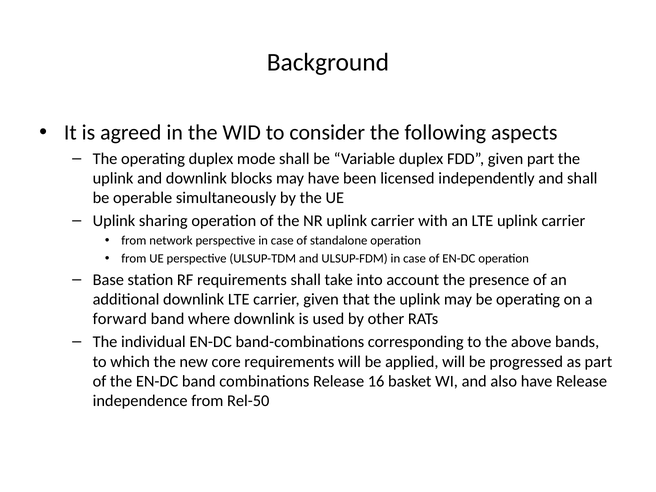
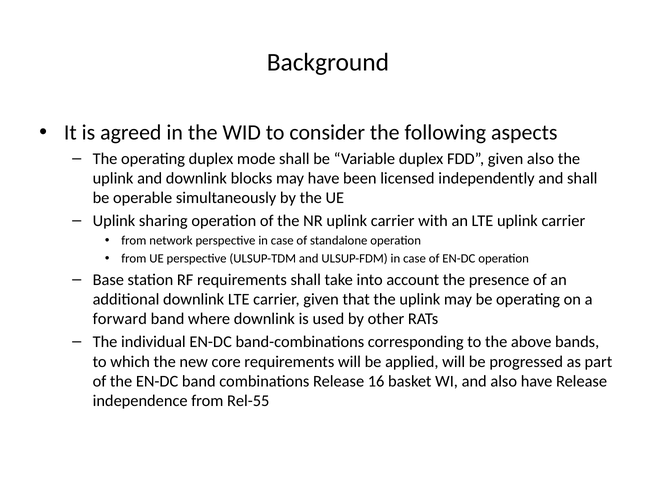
given part: part -> also
Rel-50: Rel-50 -> Rel-55
